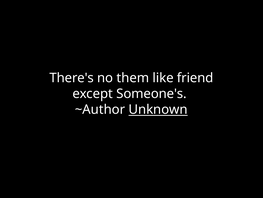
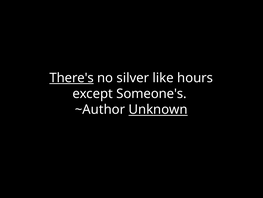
There's underline: none -> present
them: them -> silver
friend: friend -> hours
